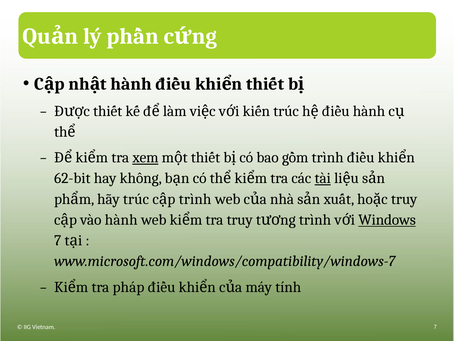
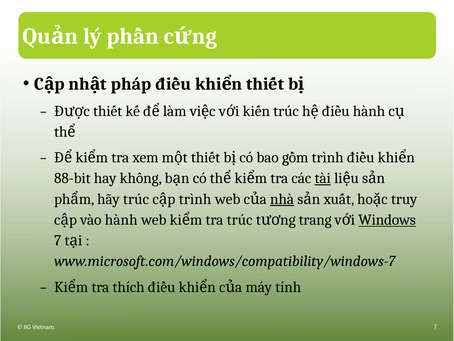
hành at (131, 84): hành -> pháp
xem underline: present -> none
62-bit: 62-bit -> 88-bit
nhà underline: none -> present
tra truy: truy -> trúc
trình at (315, 219): trình -> trang
pháp: pháp -> thích
